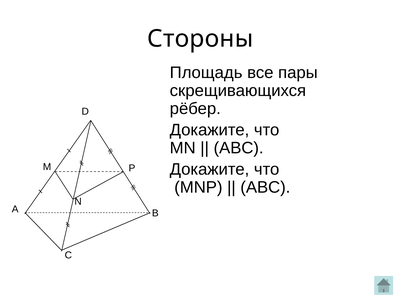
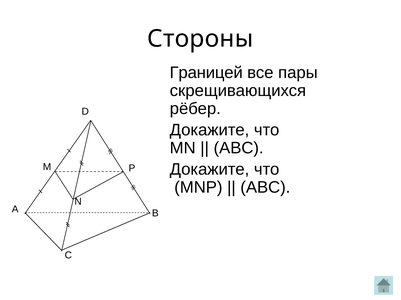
Площадь: Площадь -> Границей
